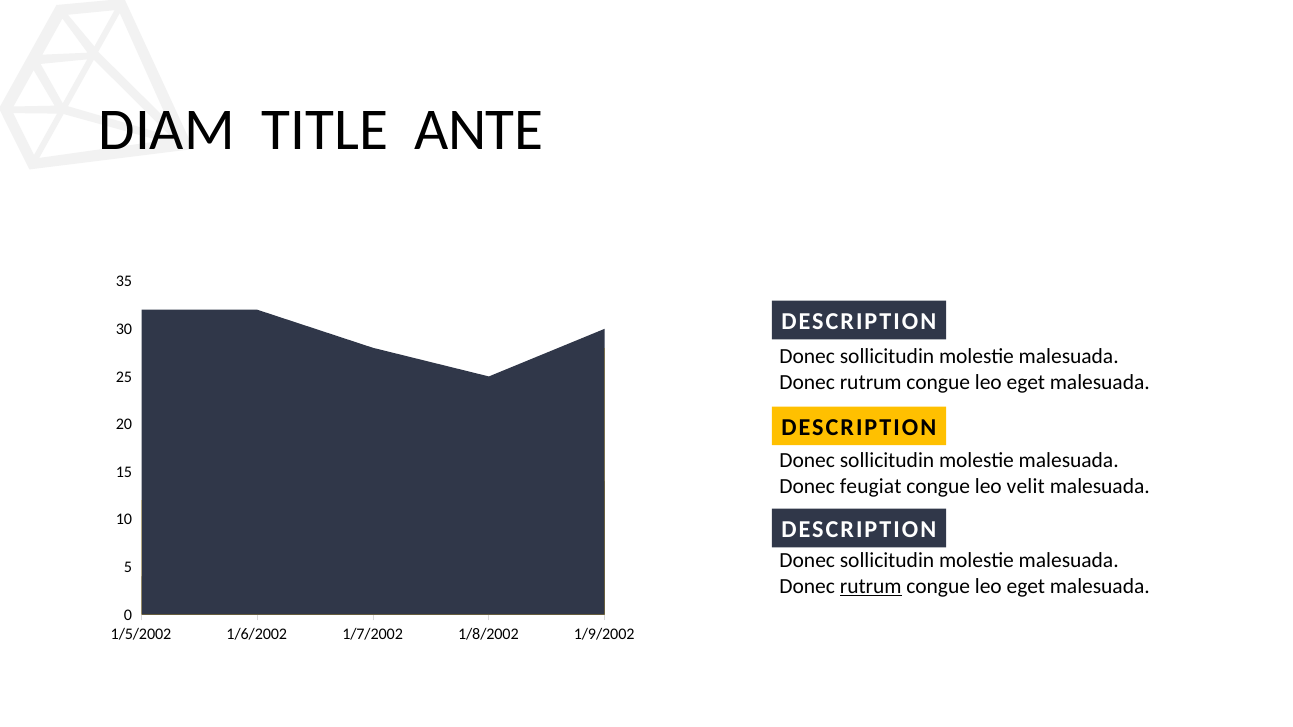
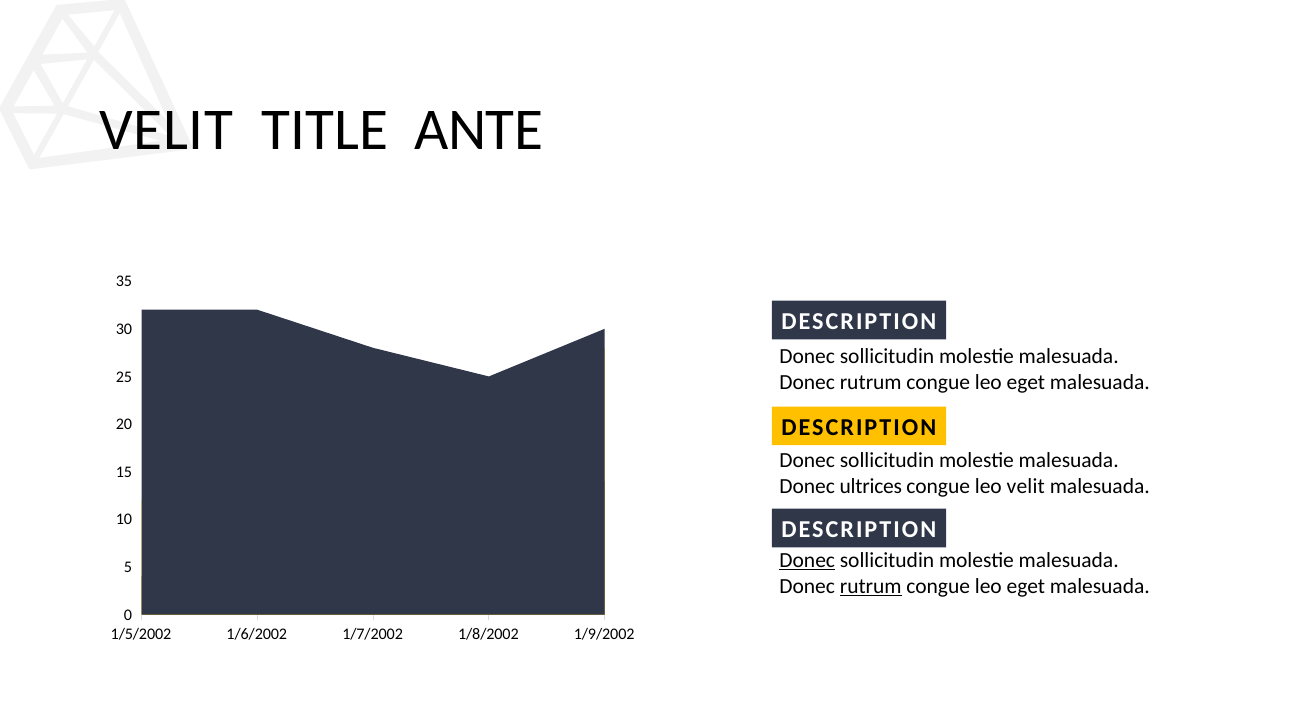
DIAM at (167, 130): DIAM -> VELIT
feugiat: feugiat -> ultrices
Donec at (807, 560) underline: none -> present
